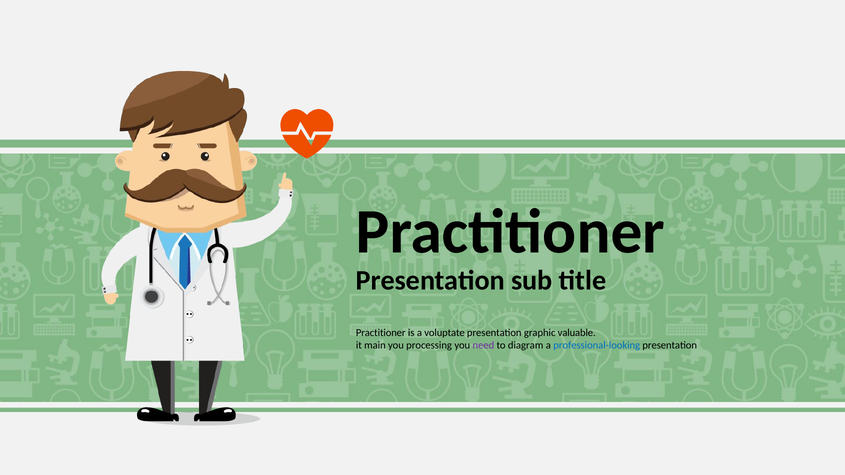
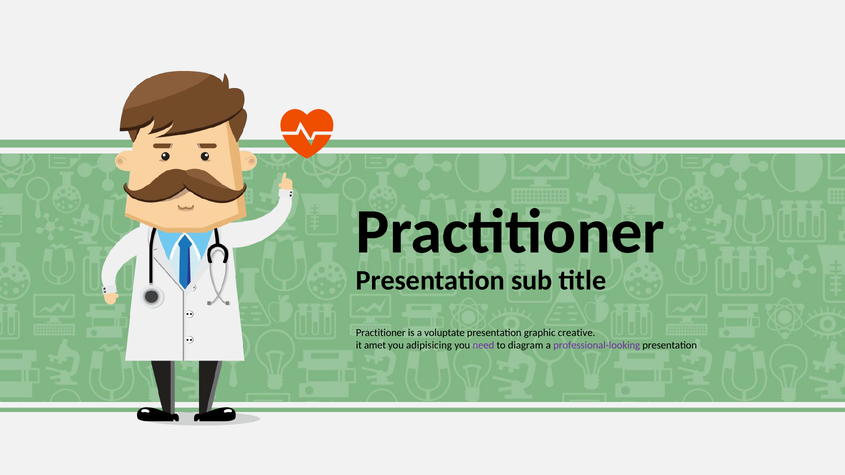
valuable: valuable -> creative
main: main -> amet
processing: processing -> adipisicing
professional-looking colour: blue -> purple
